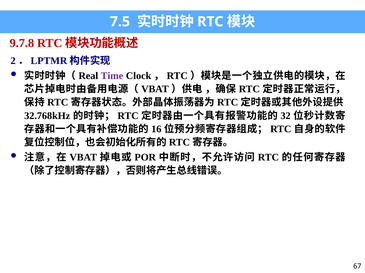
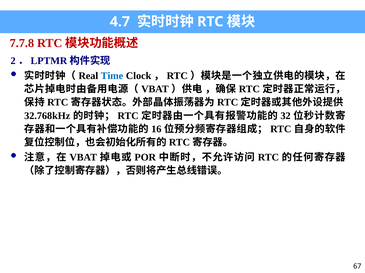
7.5: 7.5 -> 4.7
9.7.8: 9.7.8 -> 7.7.8
Time colour: purple -> blue
